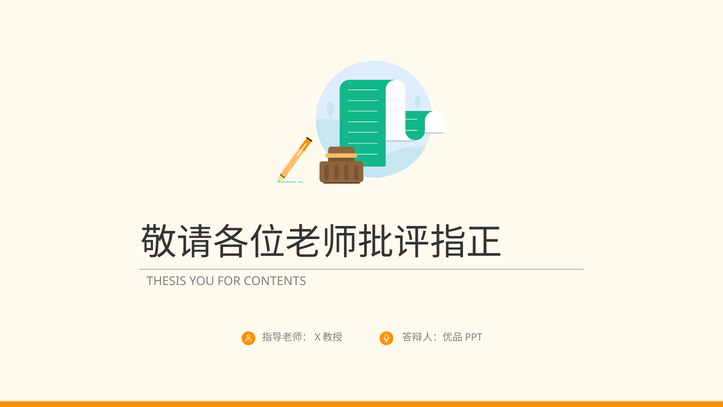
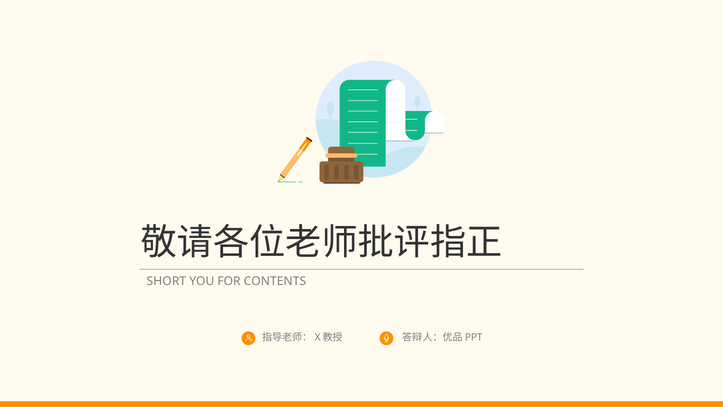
THESIS: THESIS -> SHORT
